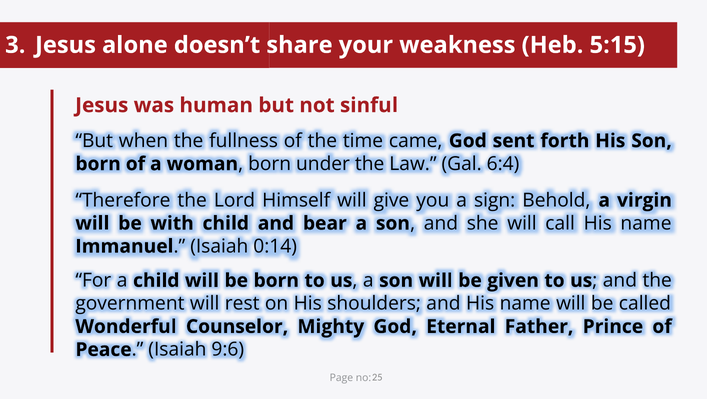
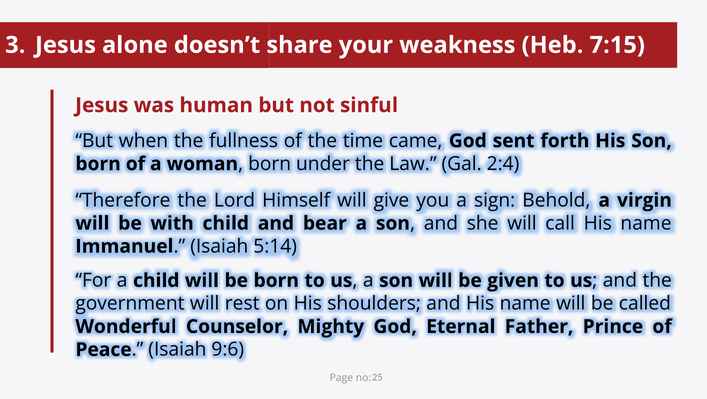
5:15: 5:15 -> 7:15
6:4: 6:4 -> 2:4
0:14: 0:14 -> 5:14
